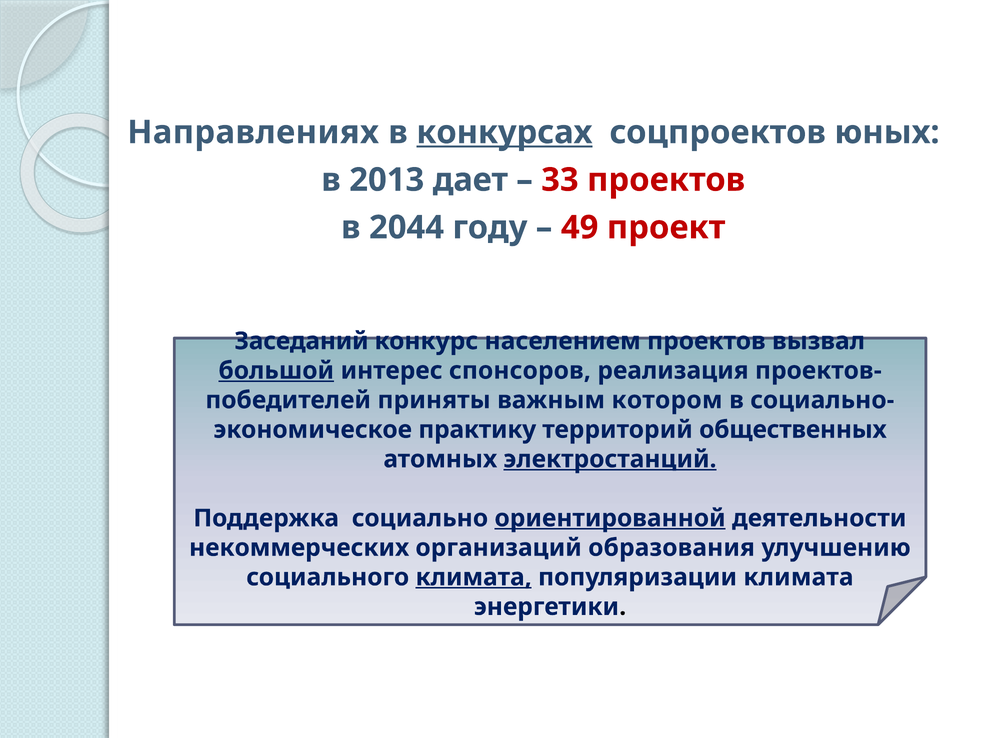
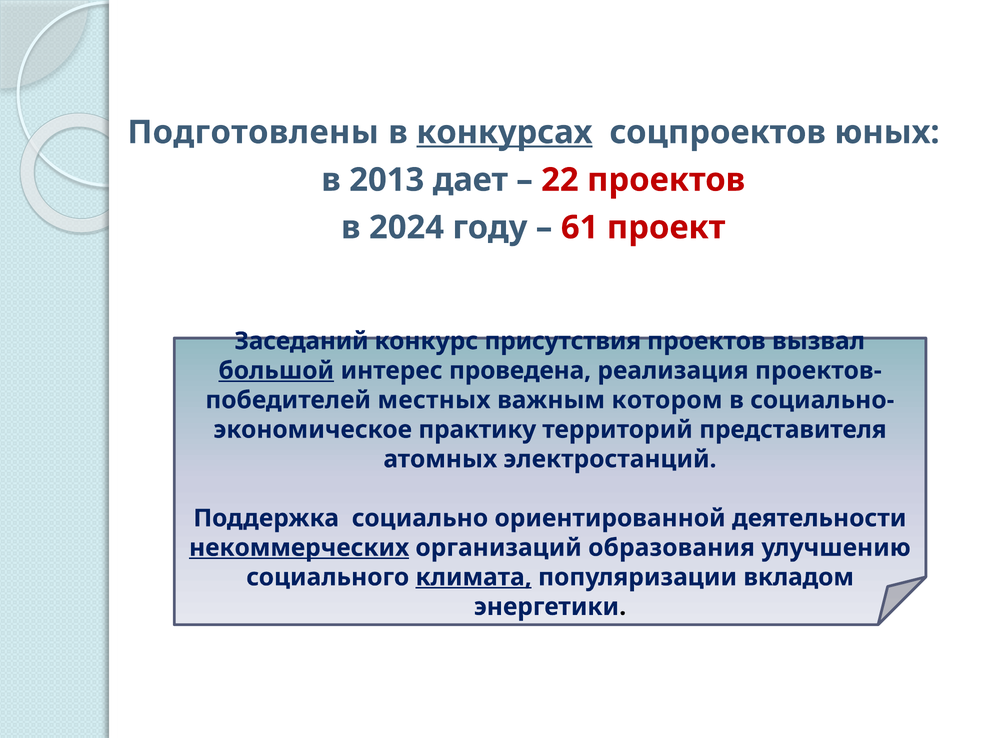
Направлениях: Направлениях -> Подготовлены
33: 33 -> 22
2044: 2044 -> 2024
49: 49 -> 61
населением: населением -> присутствия
спонсоров: спонсоров -> проведена
приняты: приняты -> местных
общественных: общественных -> представителя
электростанций underline: present -> none
ориентированной underline: present -> none
некоммерческих underline: none -> present
популяризации климата: климата -> вкладом
